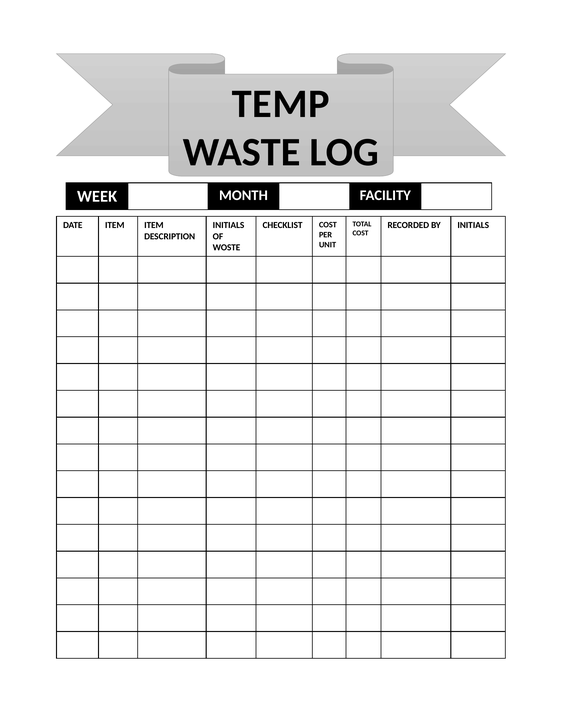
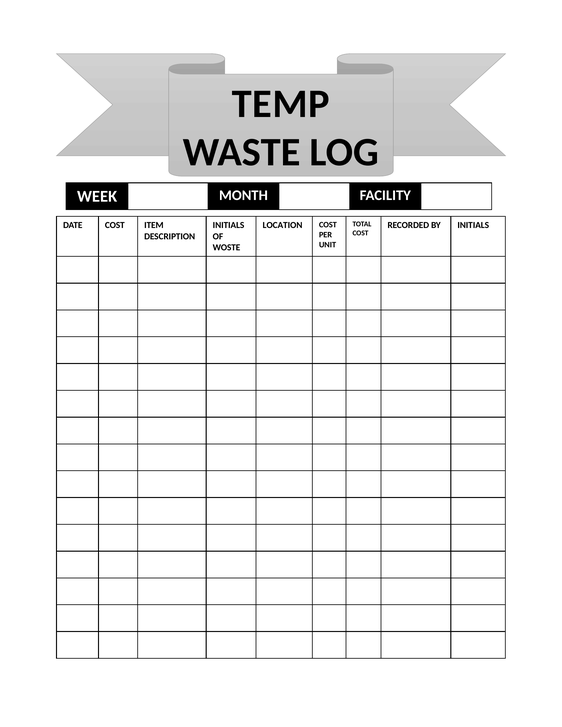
DATE ITEM: ITEM -> COST
CHECKLIST: CHECKLIST -> LOCATION
